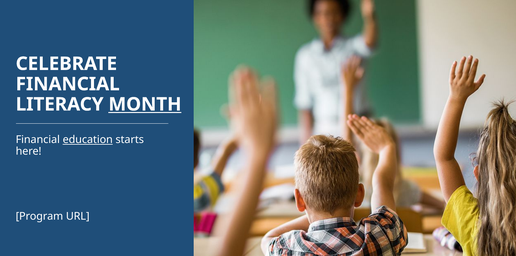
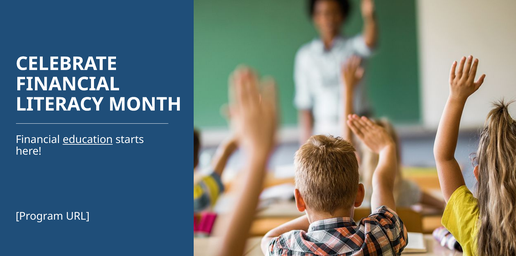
MONTH underline: present -> none
